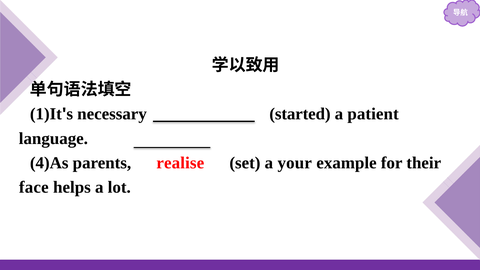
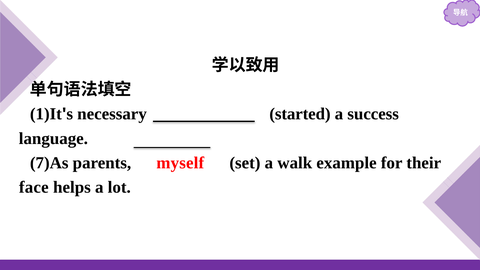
patient: patient -> success
4)As: 4)As -> 7)As
realise: realise -> myself
your: your -> walk
